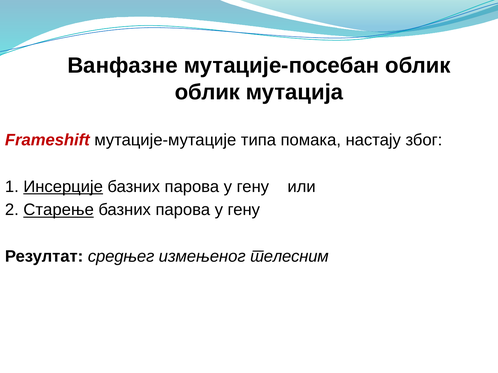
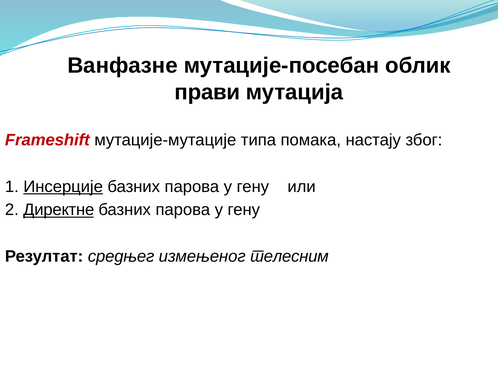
облик at (207, 92): облик -> прави
Старење: Старење -> Директне
